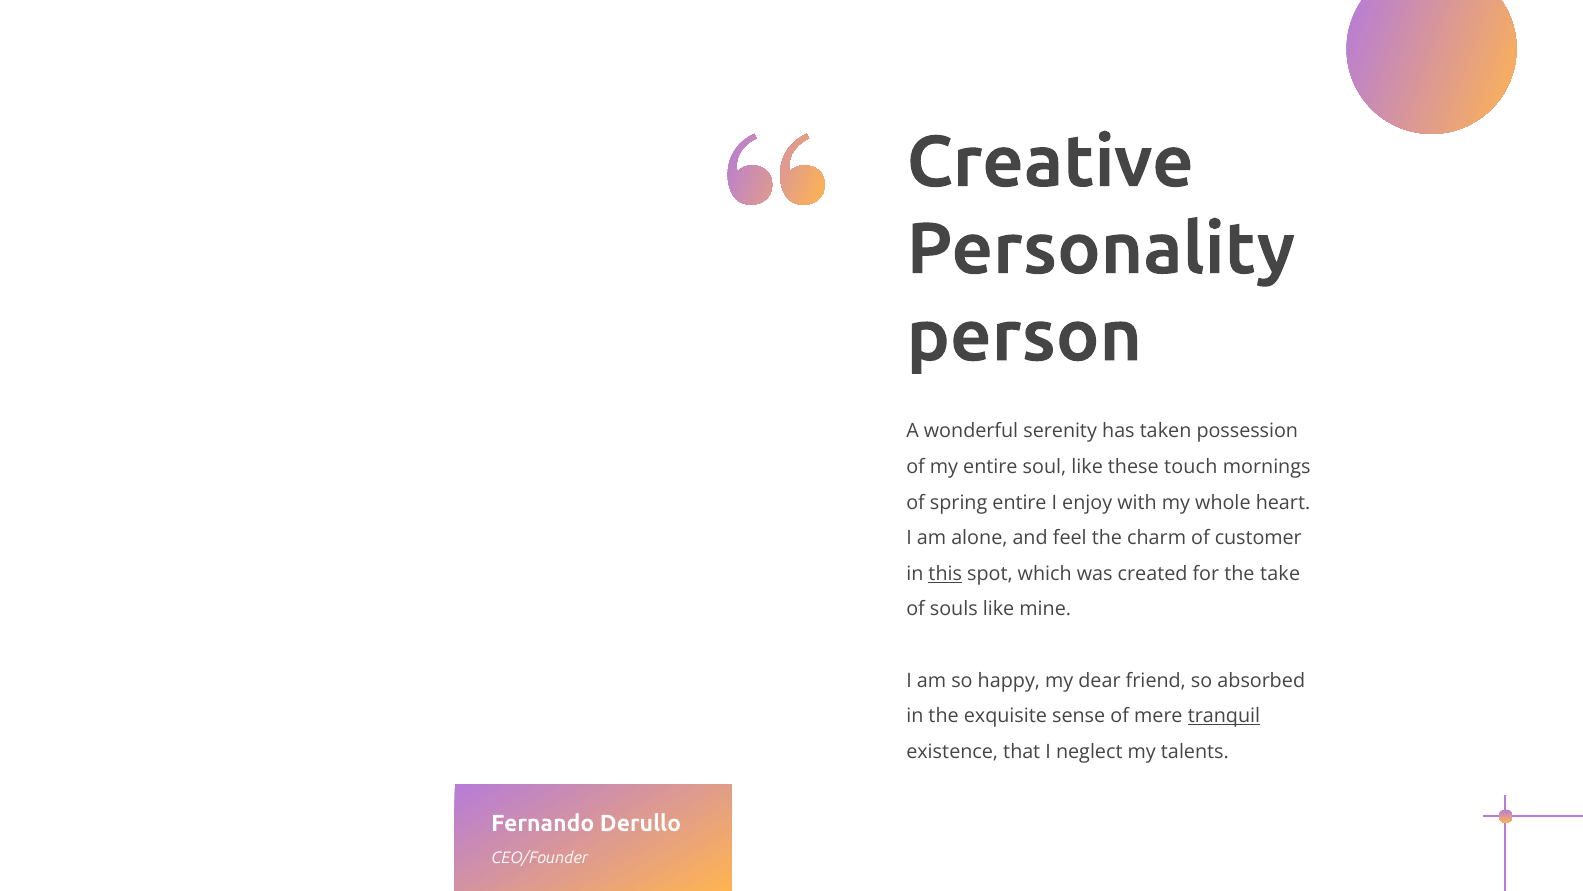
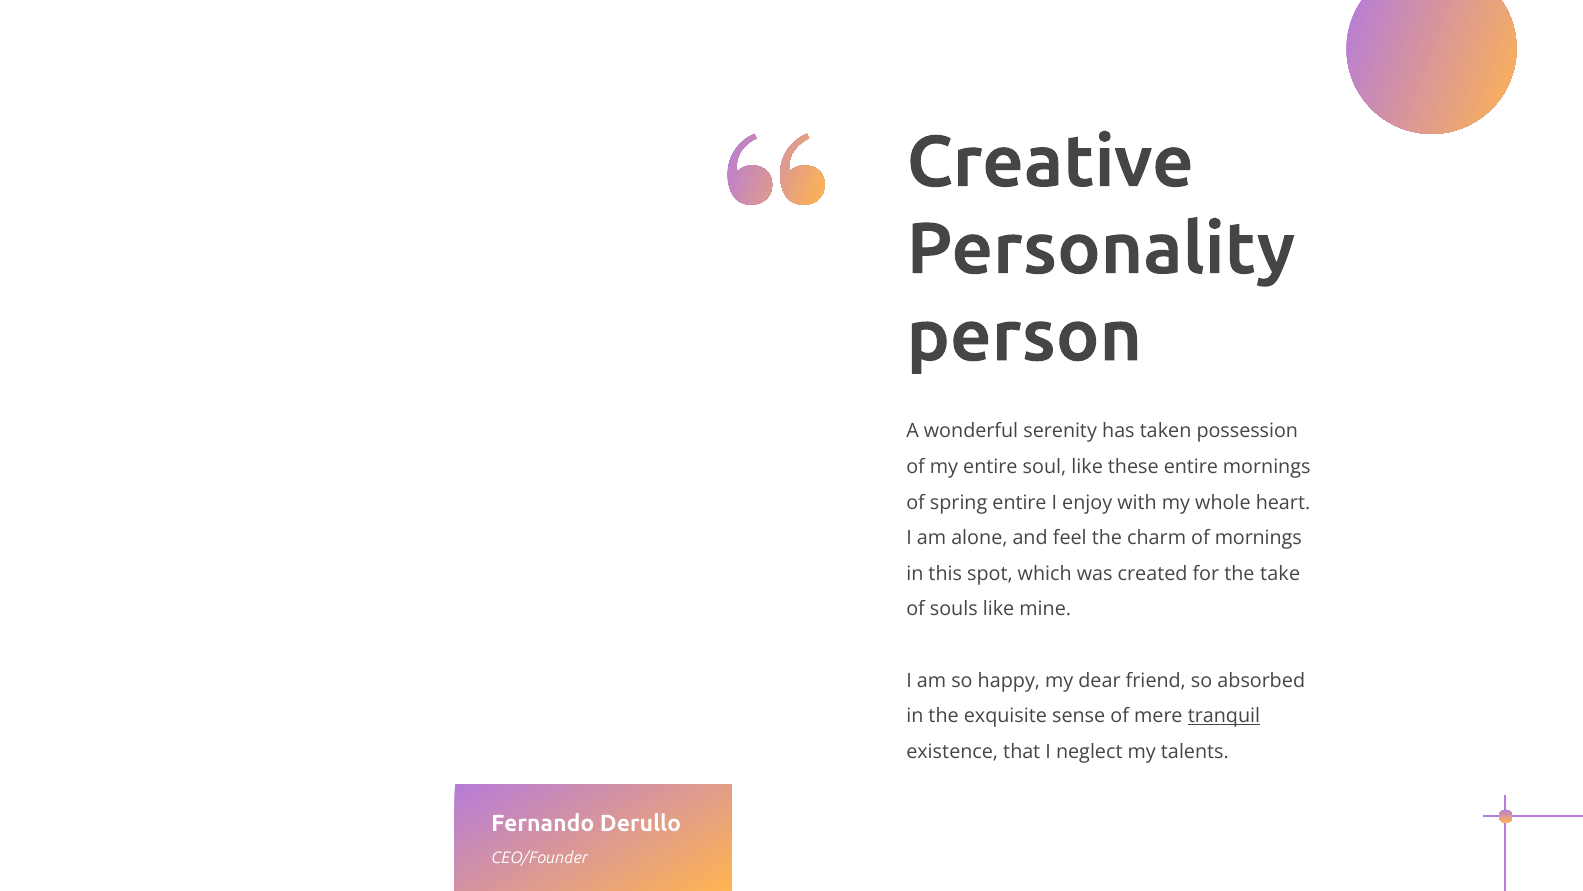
these touch: touch -> entire
of customer: customer -> mornings
this underline: present -> none
